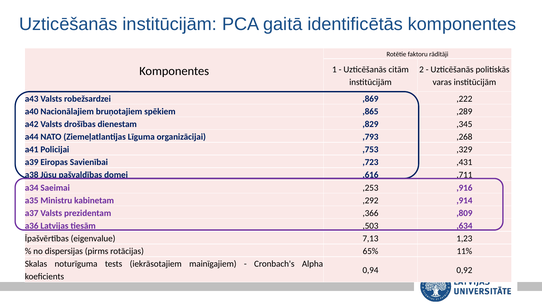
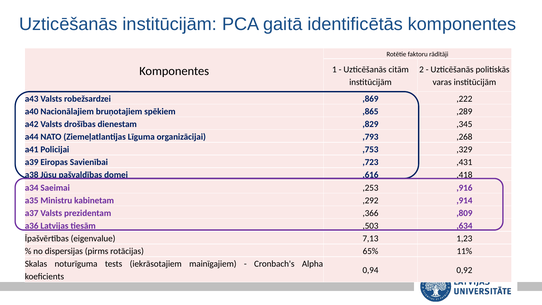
,711: ,711 -> ,418
